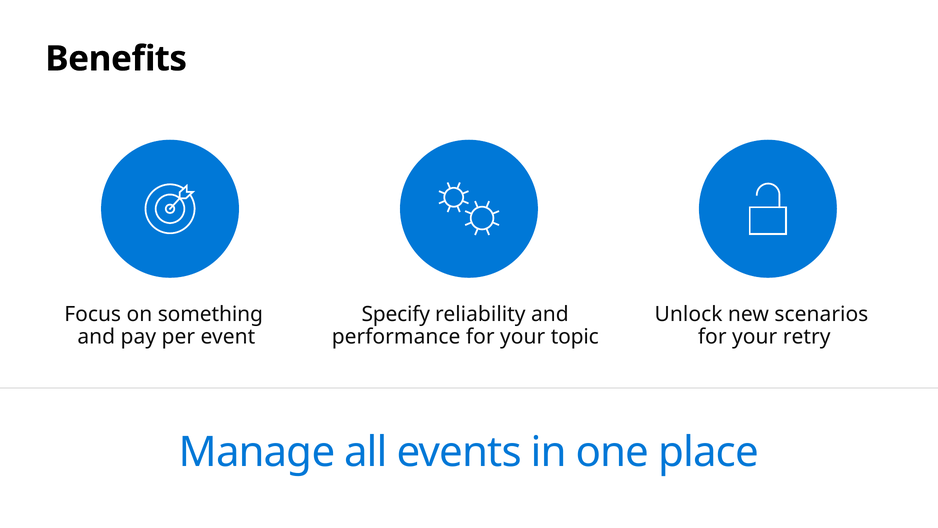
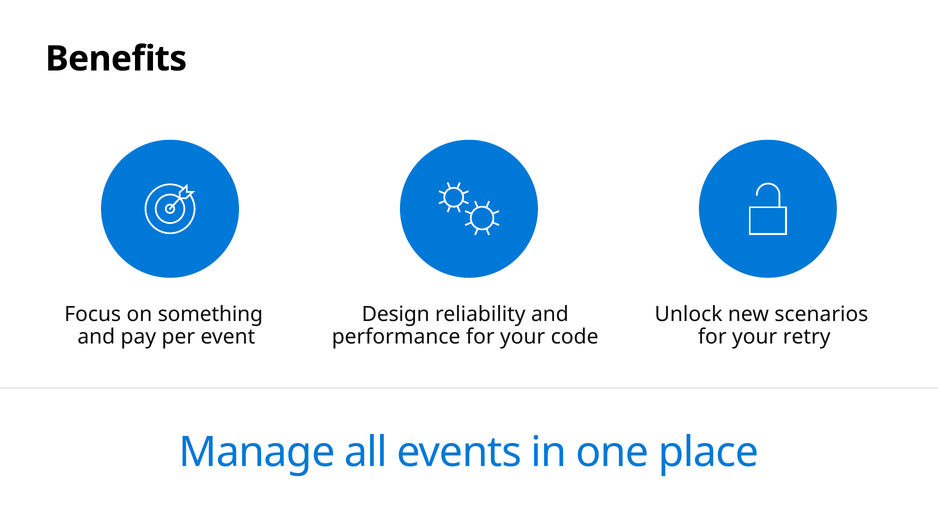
Specify: Specify -> Design
topic: topic -> code
